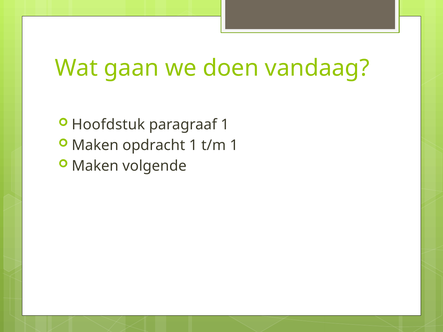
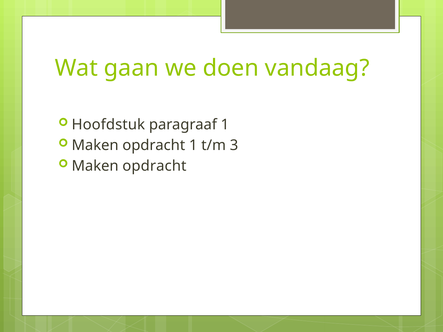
t/m 1: 1 -> 3
volgende at (155, 166): volgende -> opdracht
